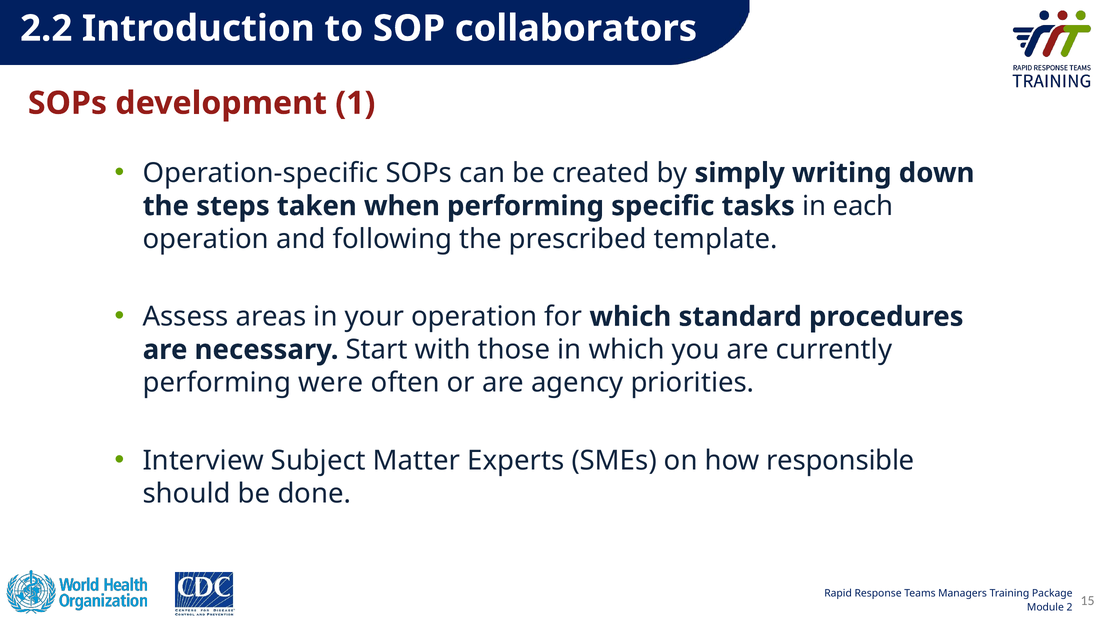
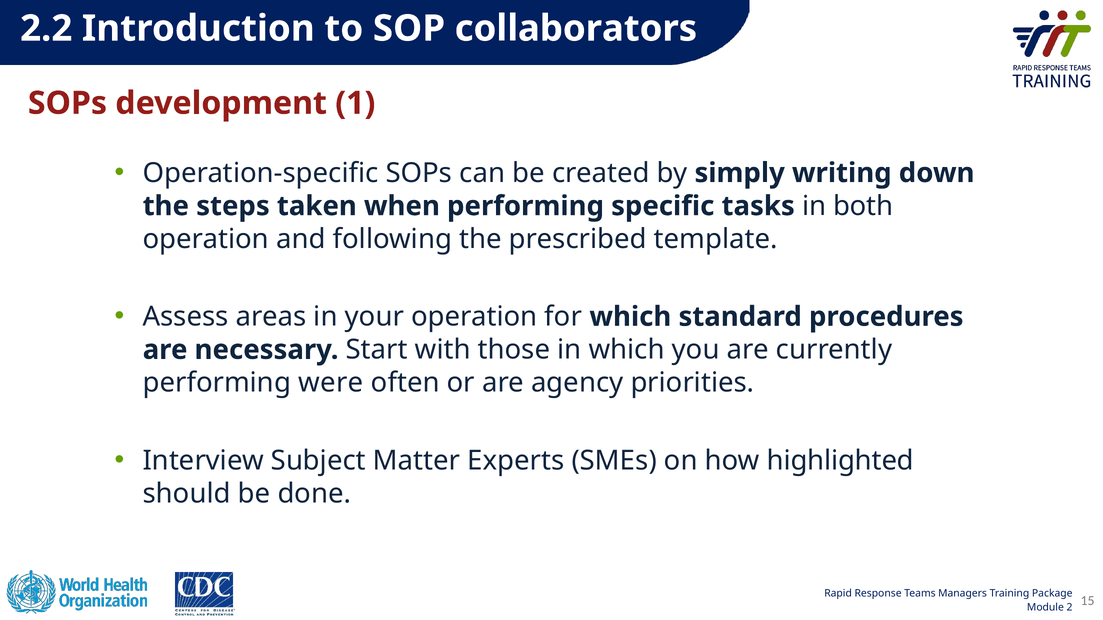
each: each -> both
responsible: responsible -> highlighted
